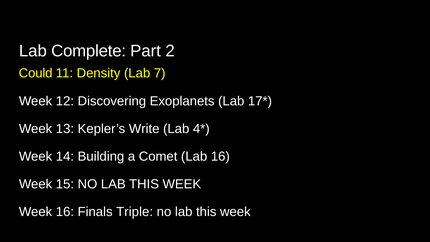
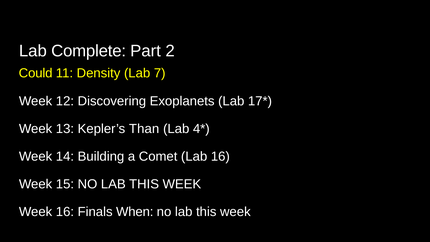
Write: Write -> Than
Triple: Triple -> When
